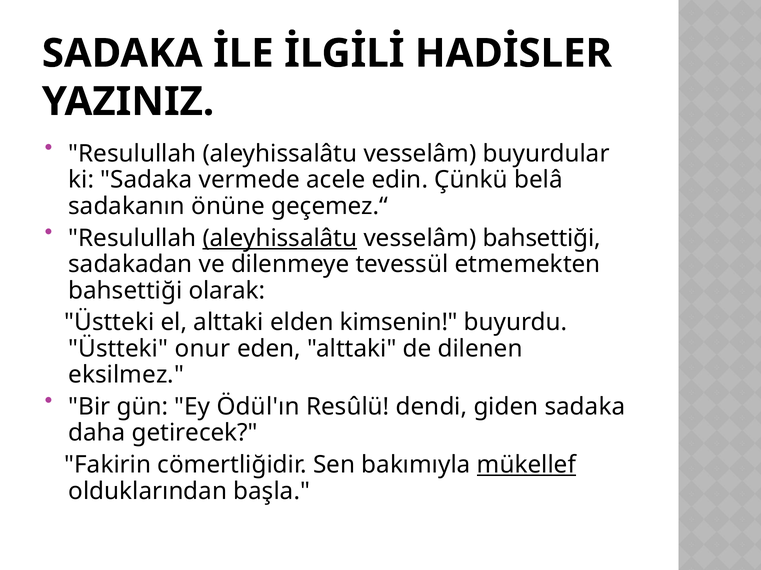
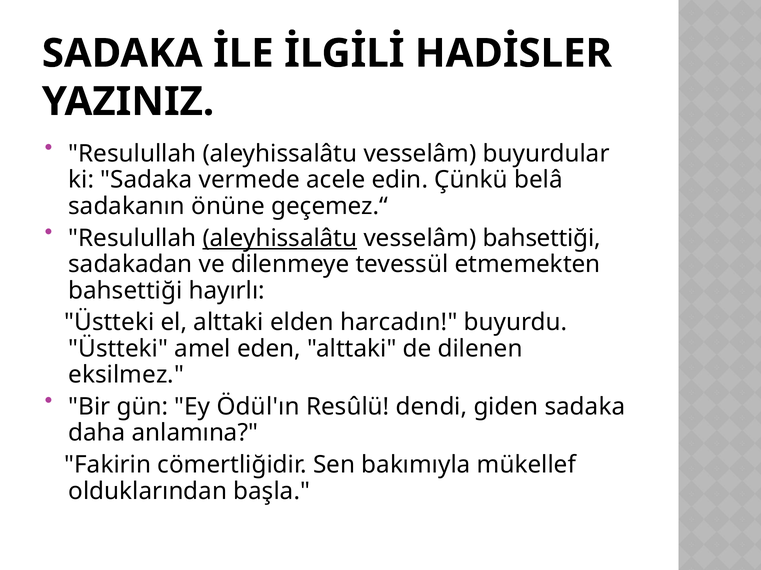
olarak: olarak -> hayırlı
kimsenin: kimsenin -> harcadın
onur: onur -> amel
getirecek: getirecek -> anlamına
mükellef underline: present -> none
